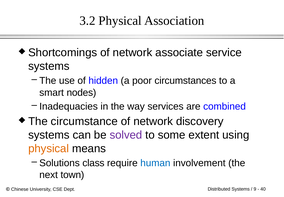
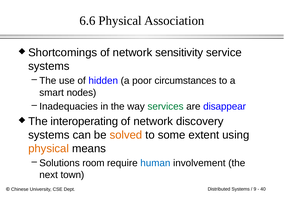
3.2: 3.2 -> 6.6
associate: associate -> sensitivity
services colour: black -> green
combined: combined -> disappear
circumstance: circumstance -> interoperating
solved colour: purple -> orange
class: class -> room
